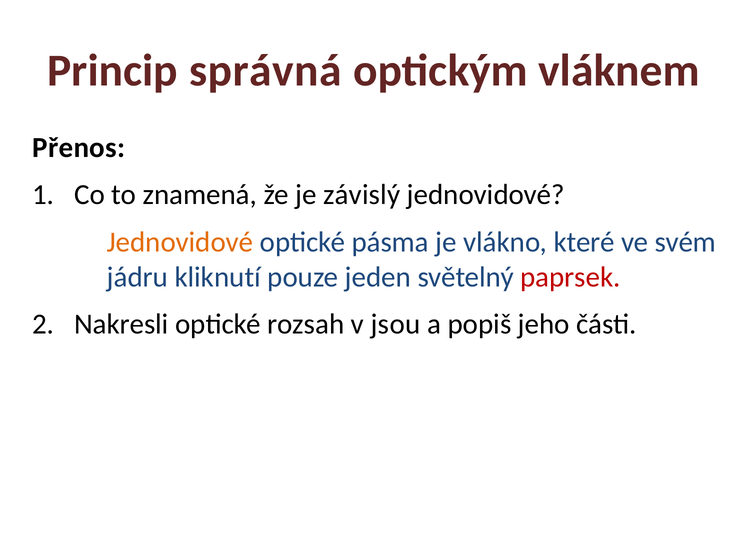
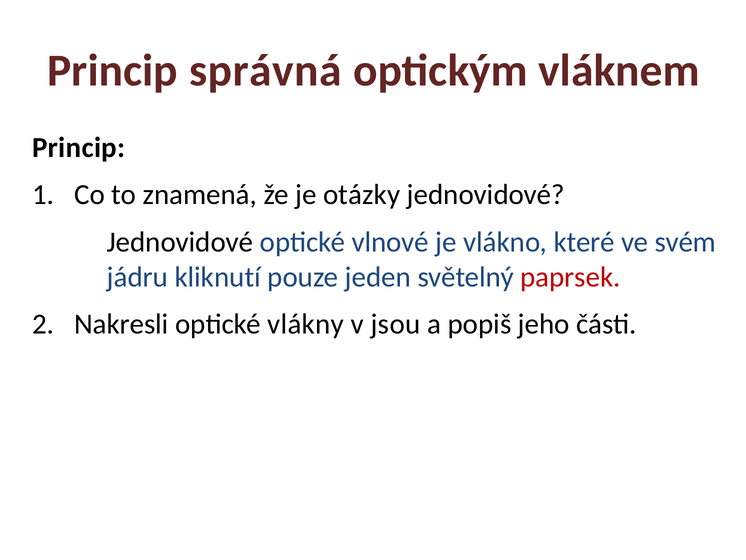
Přenos at (79, 147): Přenos -> Princip
závislý: závislý -> otázky
Jednovidové at (180, 242) colour: orange -> black
pásma: pásma -> vlnové
rozsah: rozsah -> vlákny
